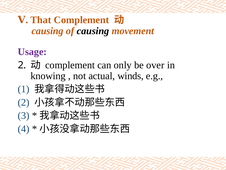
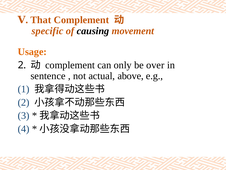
causing at (48, 31): causing -> specific
Usage colour: purple -> orange
knowing: knowing -> sentence
winds: winds -> above
